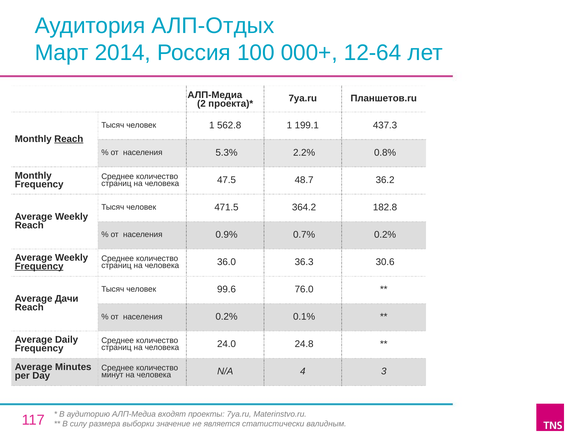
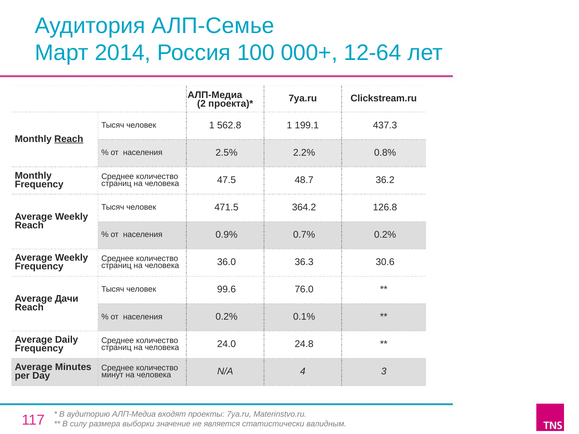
АЛП-Отдых: АЛП-Отдых -> АЛП-Семье
Планшетов.ru: Планшетов.ru -> Clickstream.ru
5.3%: 5.3% -> 2.5%
182.8: 182.8 -> 126.8
Frequency at (39, 266) underline: present -> none
